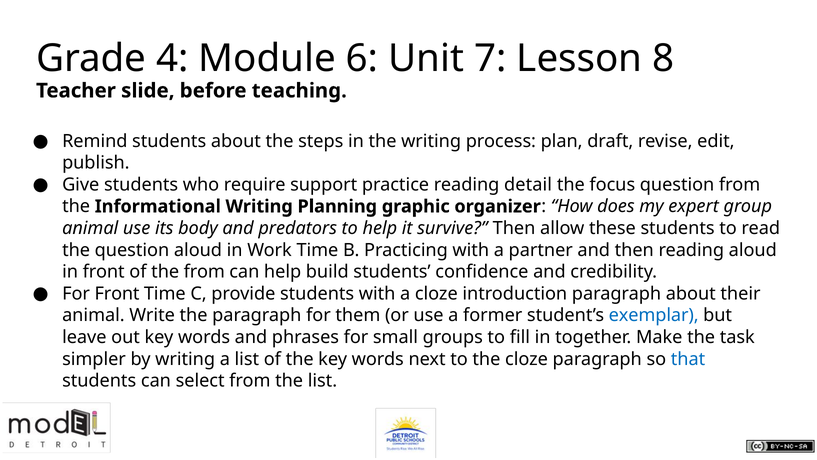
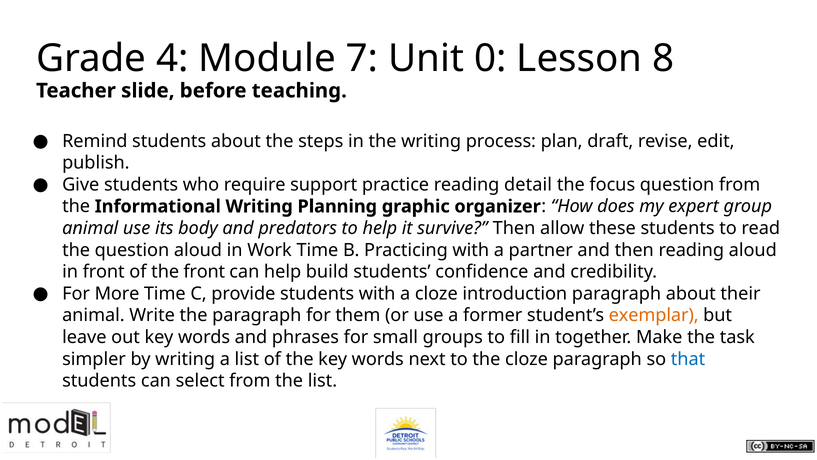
6: 6 -> 7
7: 7 -> 0
the from: from -> front
For Front: Front -> More
exemplar colour: blue -> orange
